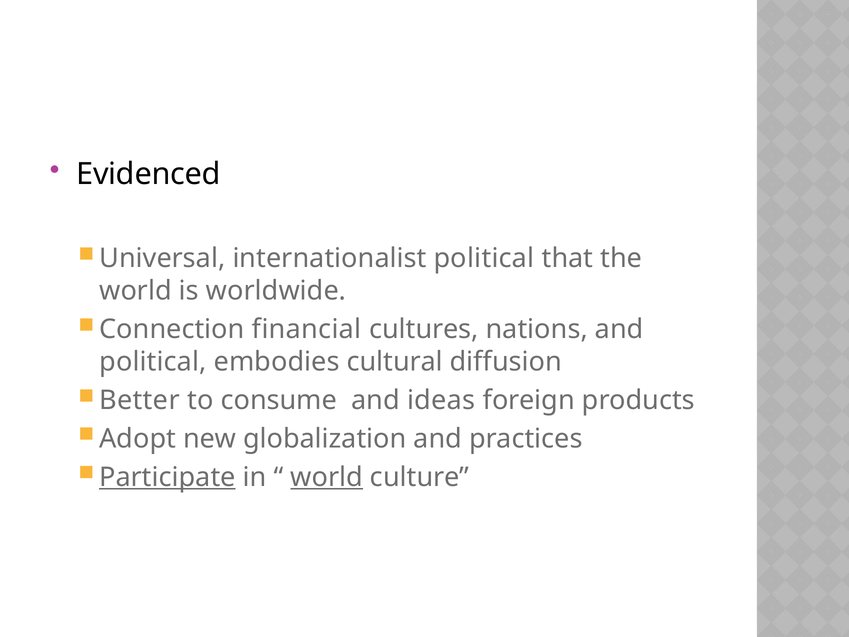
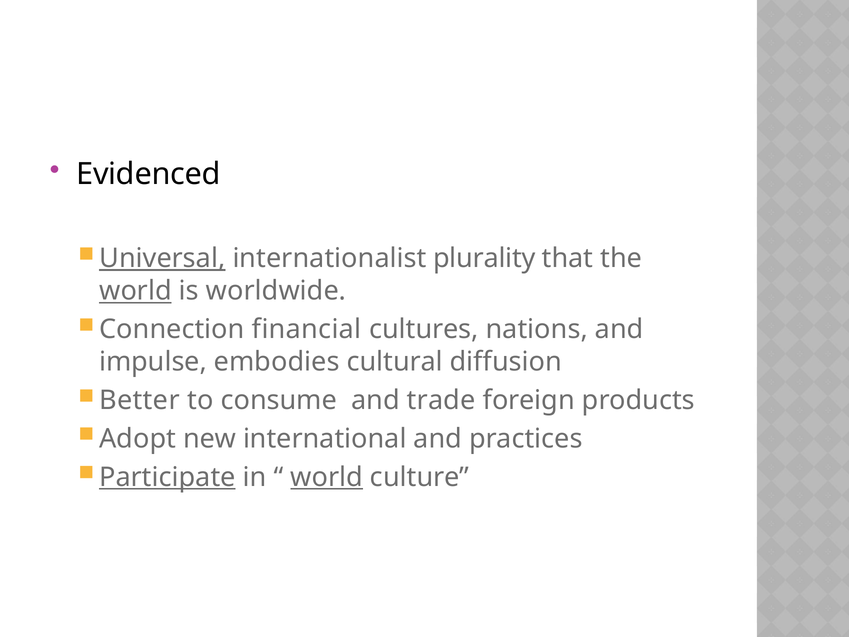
Universal underline: none -> present
internationalist political: political -> plurality
world at (135, 291) underline: none -> present
political at (153, 362): political -> impulse
ideas: ideas -> trade
globalization: globalization -> international
